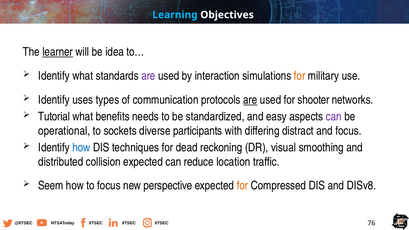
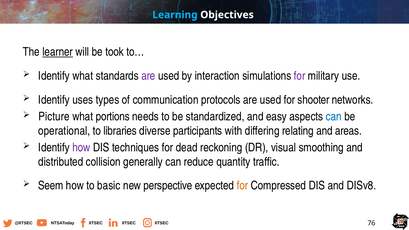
idea: idea -> took
for at (300, 76) colour: orange -> purple
are at (250, 100) underline: present -> none
Tutorial: Tutorial -> Picture
benefits: benefits -> portions
can at (334, 116) colour: purple -> blue
sockets: sockets -> libraries
distract: distract -> relating
and focus: focus -> areas
how at (81, 148) colour: blue -> purple
collision expected: expected -> generally
location: location -> quantity
to focus: focus -> basic
